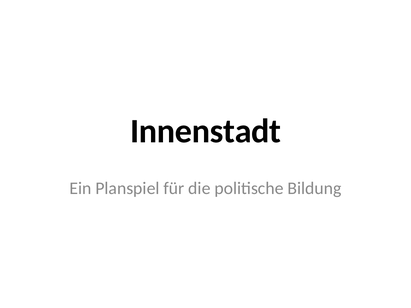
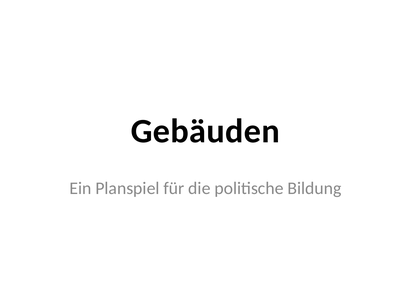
Innenstadt: Innenstadt -> Gebäuden
